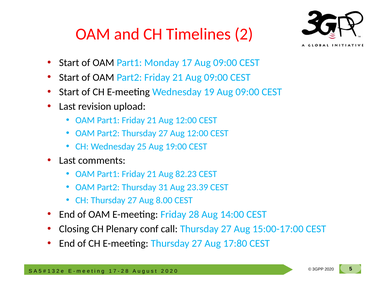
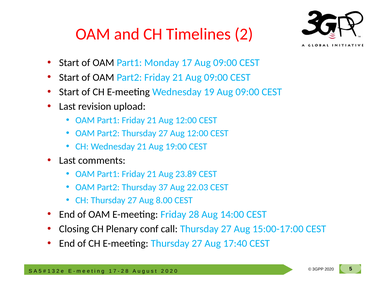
Wednesday 25: 25 -> 21
82.23: 82.23 -> 23.89
31: 31 -> 37
23.39: 23.39 -> 22.03
17:80: 17:80 -> 17:40
